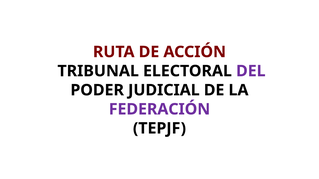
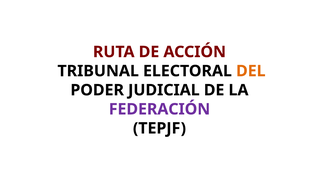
DEL colour: purple -> orange
